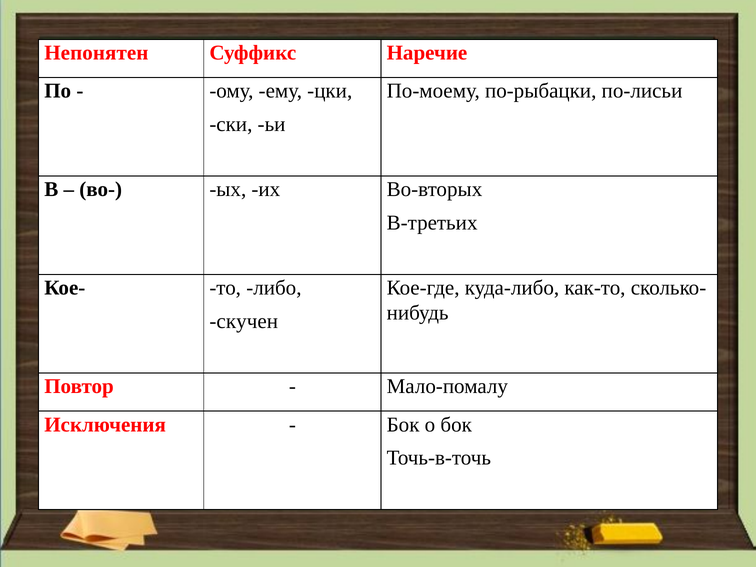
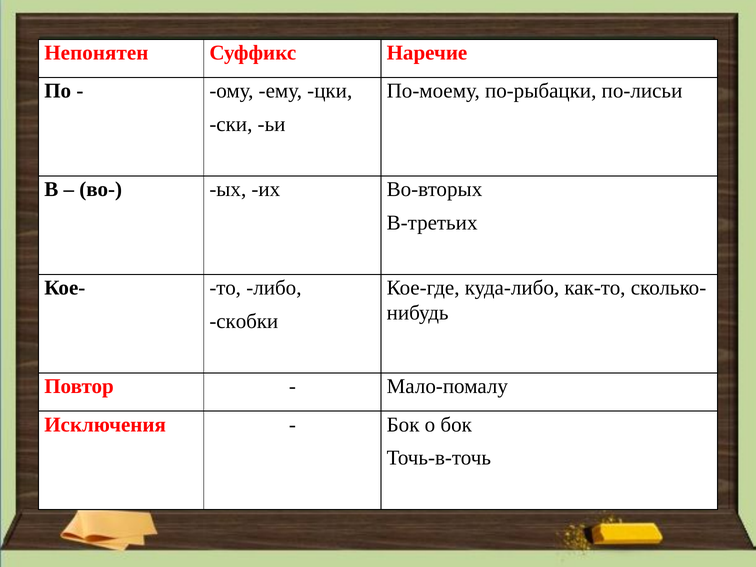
скучен: скучен -> скобки
